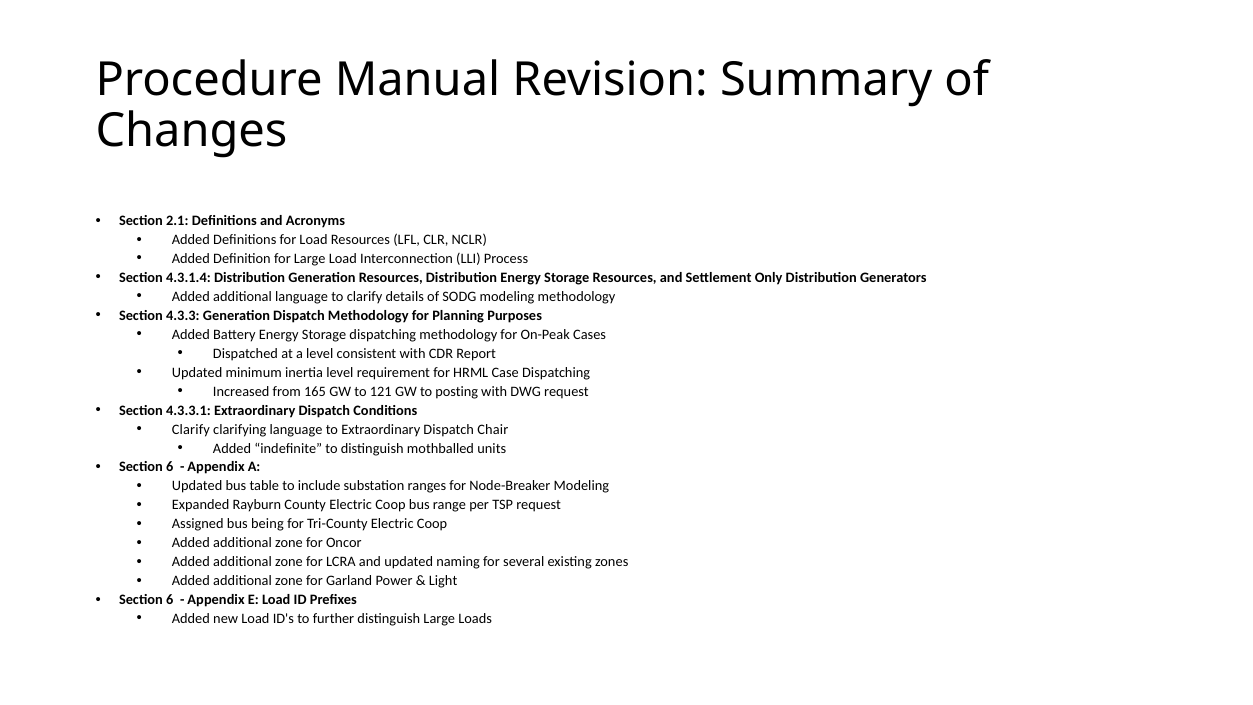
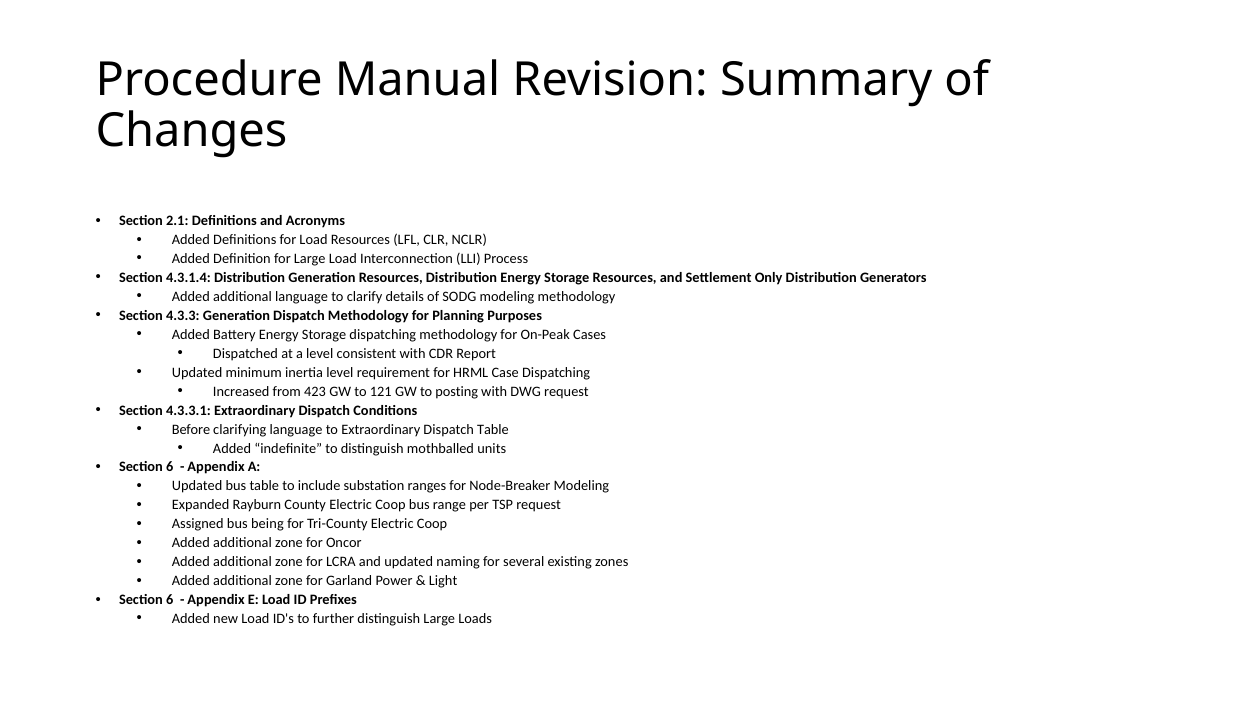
165: 165 -> 423
Clarify at (191, 429): Clarify -> Before
Dispatch Chair: Chair -> Table
